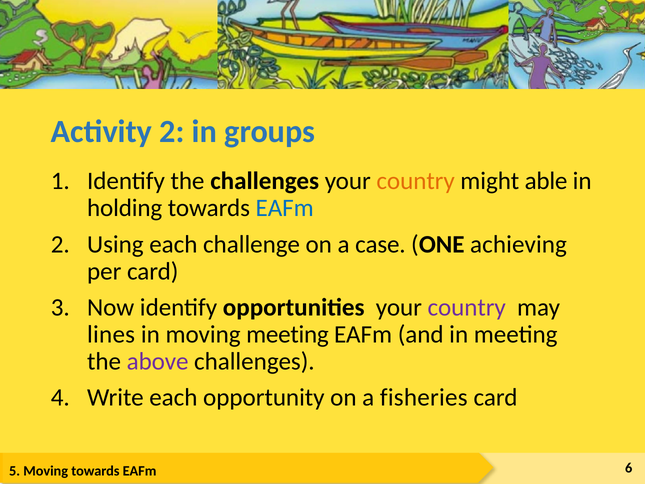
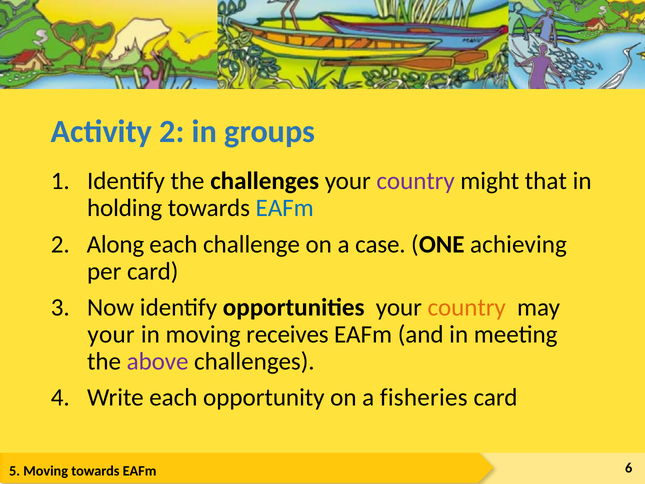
country at (416, 181) colour: orange -> purple
able: able -> that
Using: Using -> Along
country at (467, 307) colour: purple -> orange
lines at (111, 334): lines -> your
moving meeting: meeting -> receives
